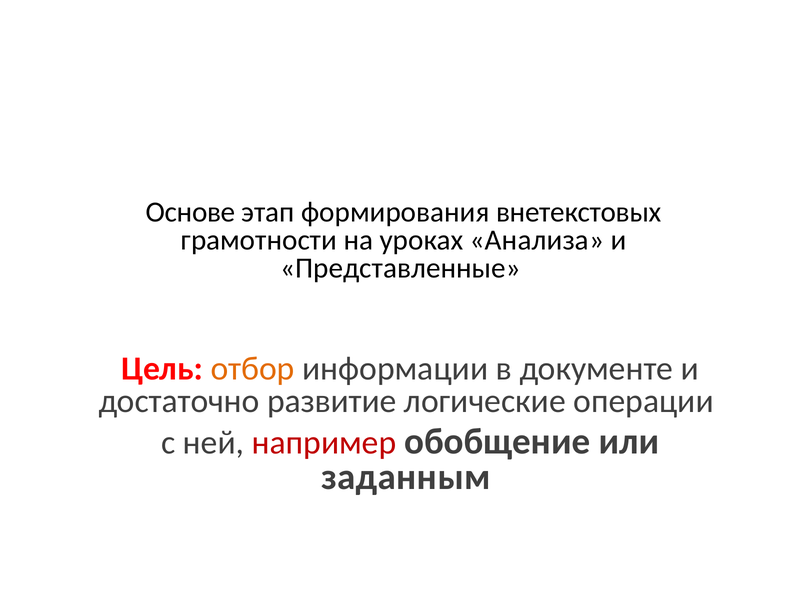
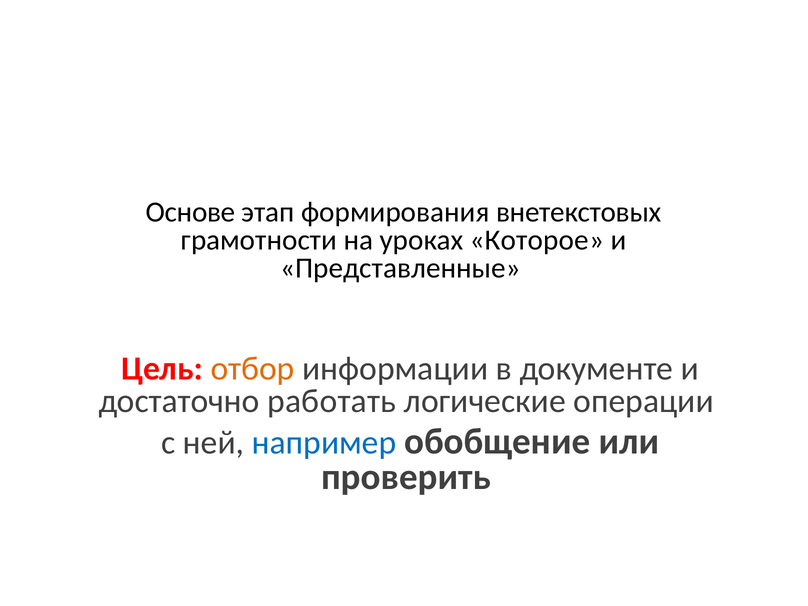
Анализа: Анализа -> Которое
развитие: развитие -> работать
например colour: red -> blue
заданным: заданным -> проверить
